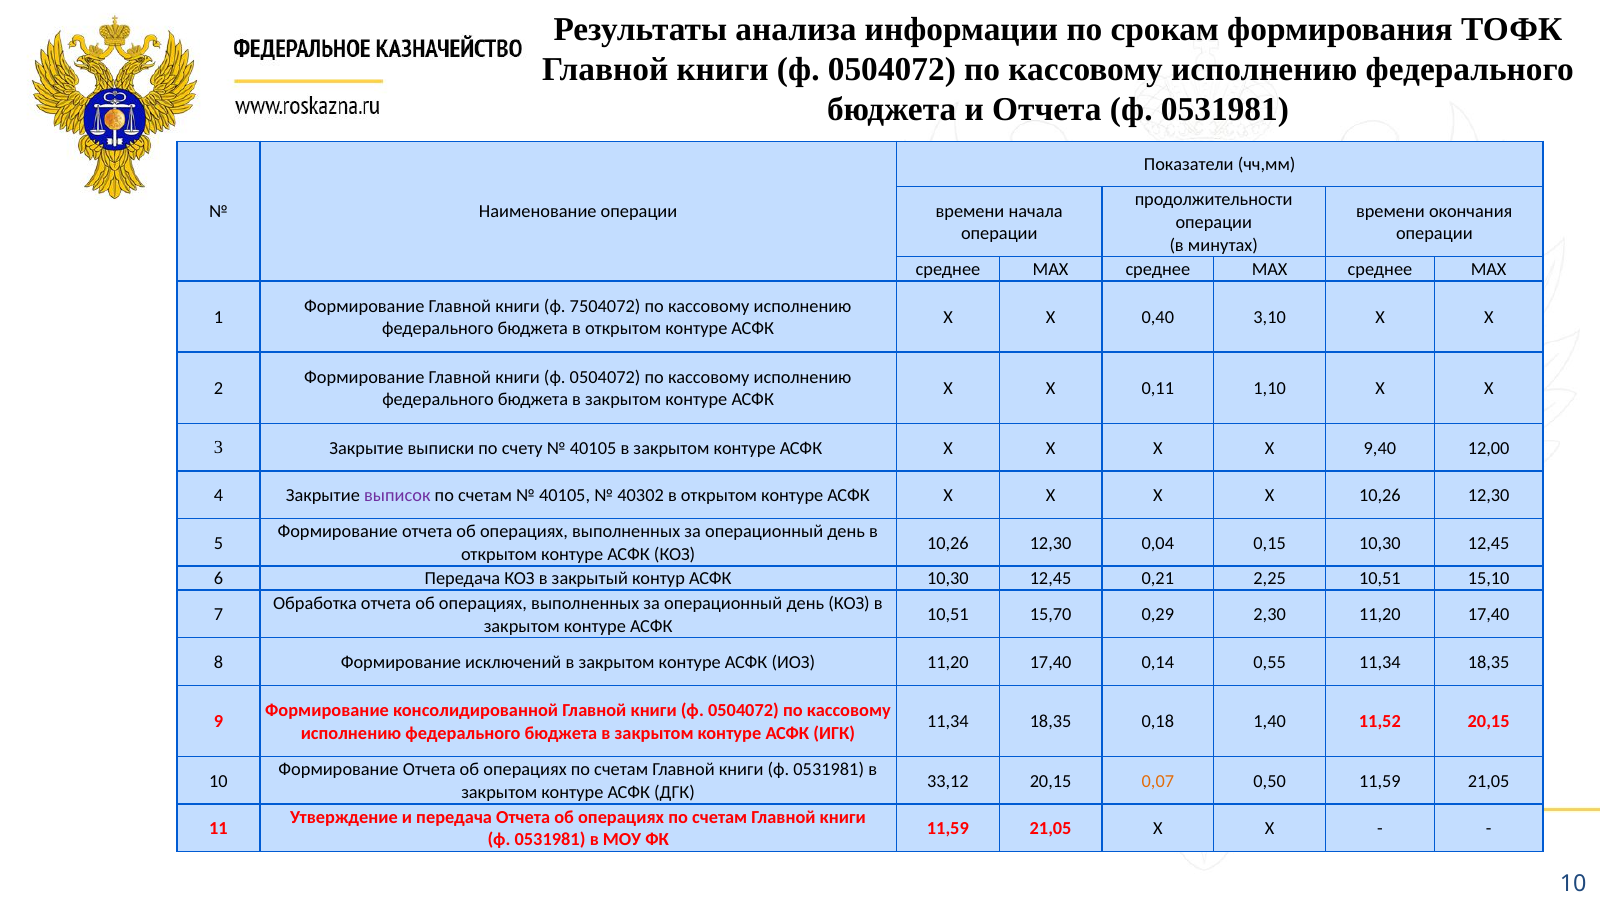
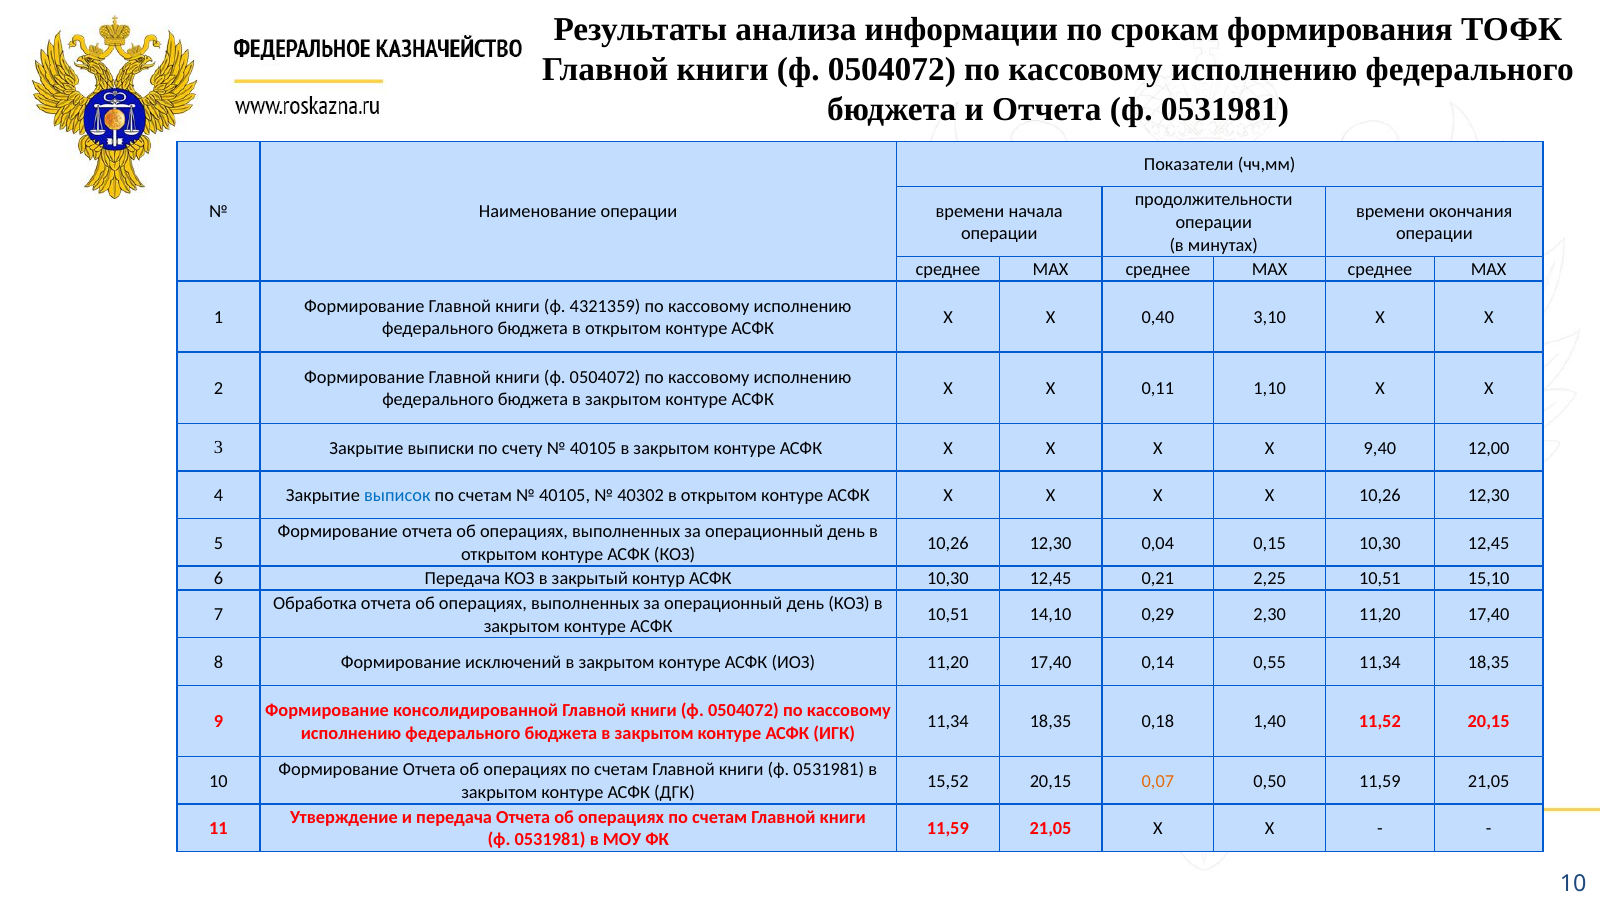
7504072: 7504072 -> 4321359
выписок colour: purple -> blue
15,70: 15,70 -> 14,10
33,12: 33,12 -> 15,52
